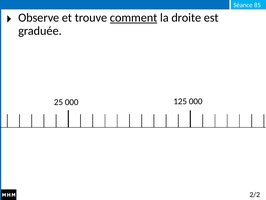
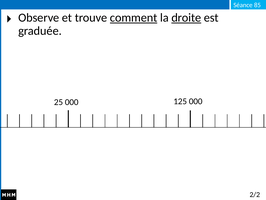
droite underline: none -> present
